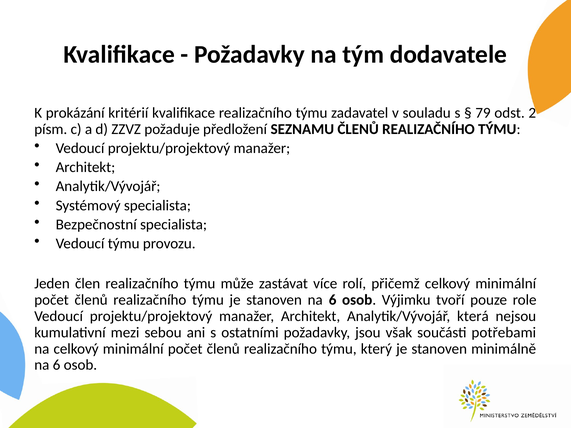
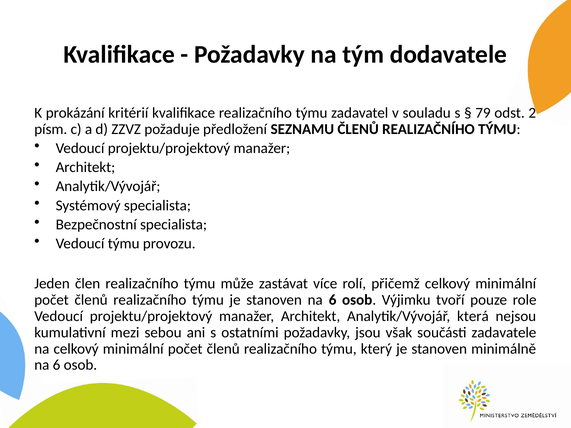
potřebami: potřebami -> zadavatele
